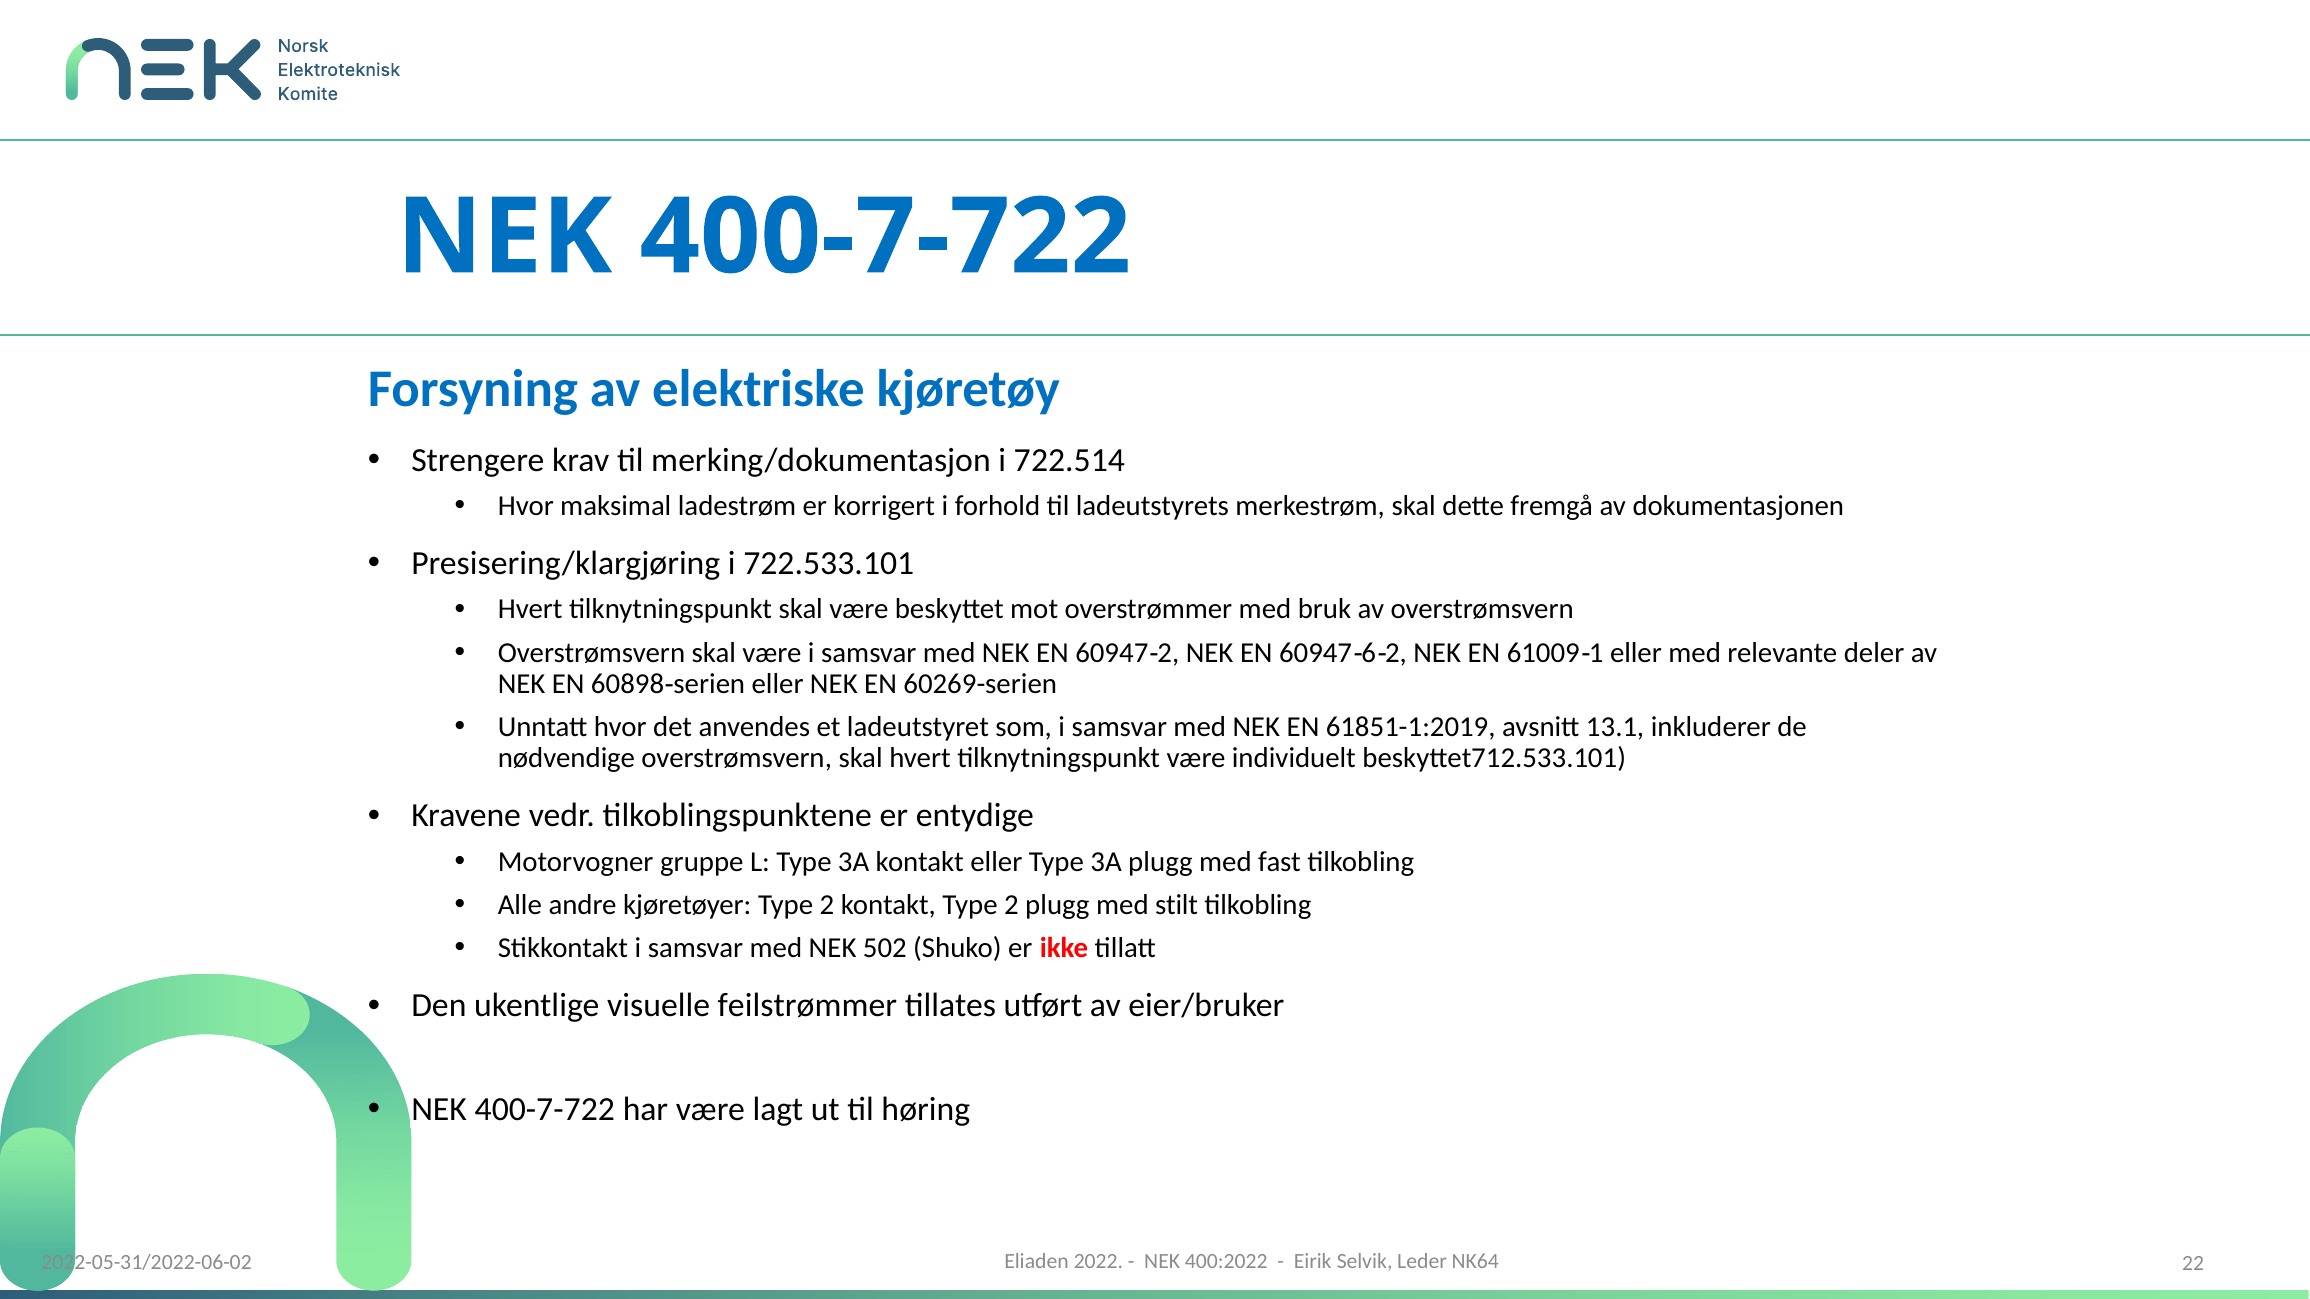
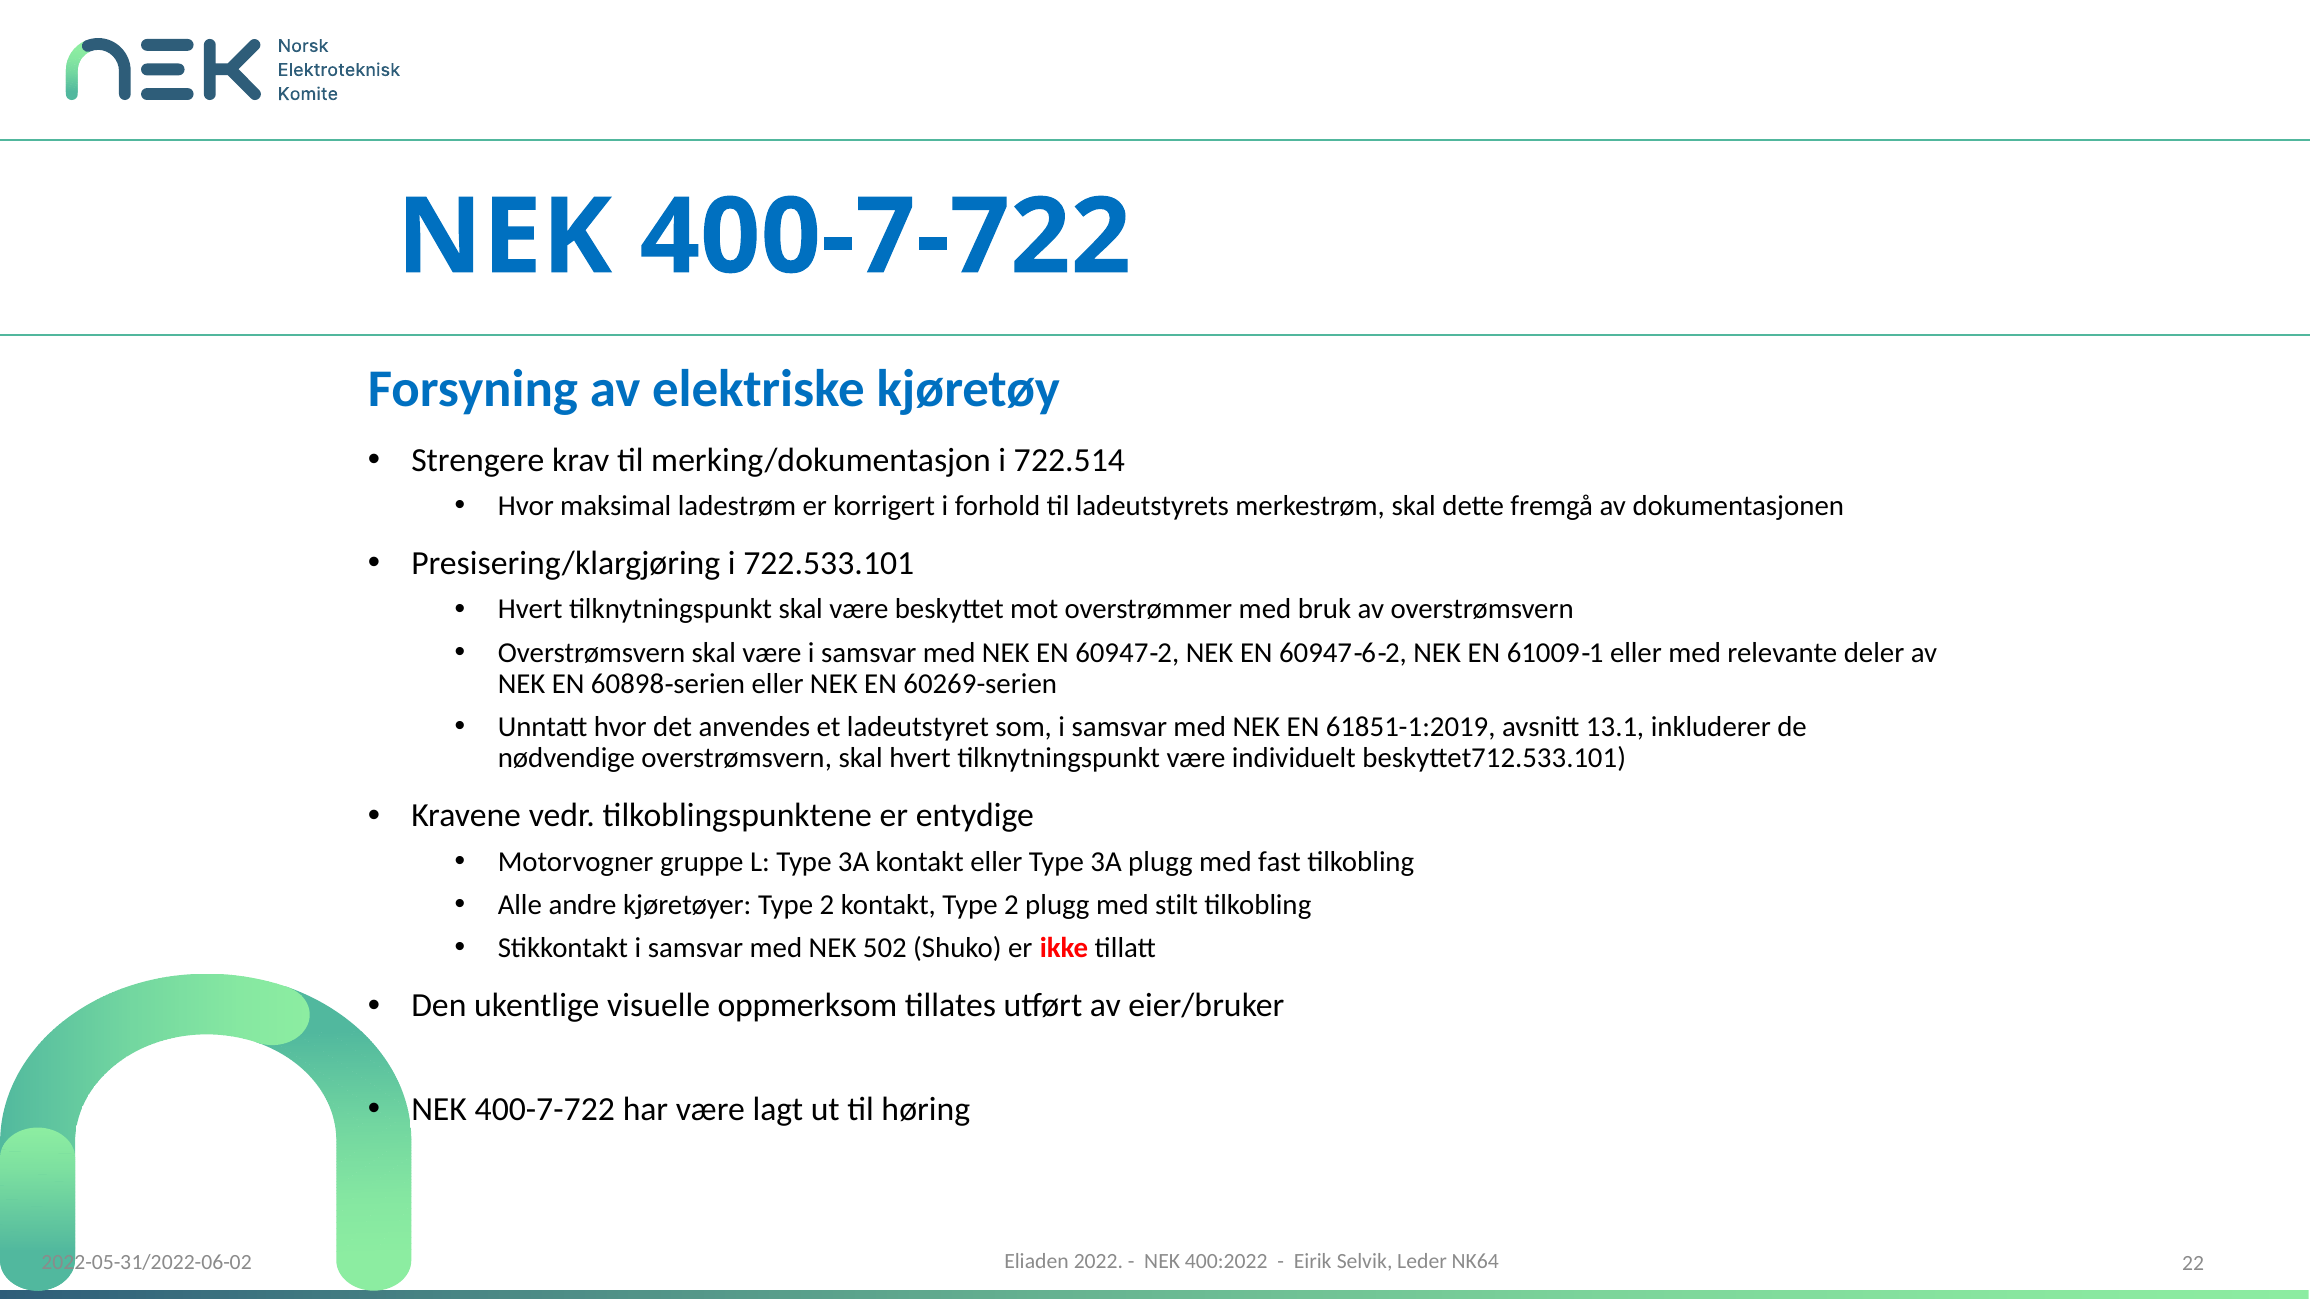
feilstrømmer: feilstrømmer -> oppmerksom
